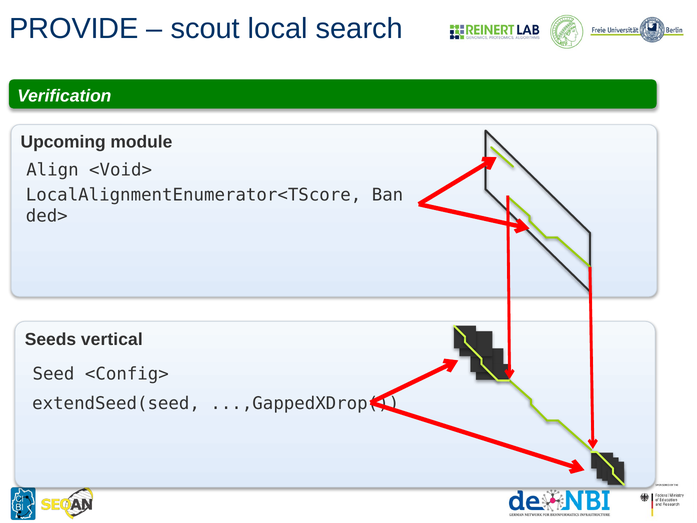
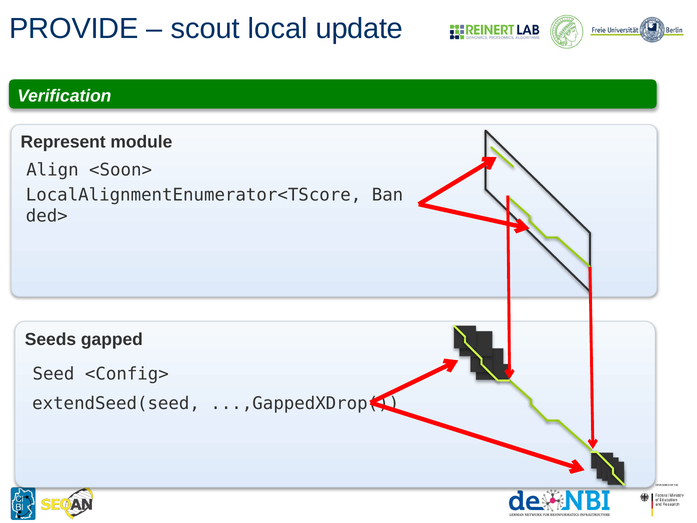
search: search -> update
Upcoming: Upcoming -> Represent
<Void>: <Void> -> <Soon>
vertical: vertical -> gapped
